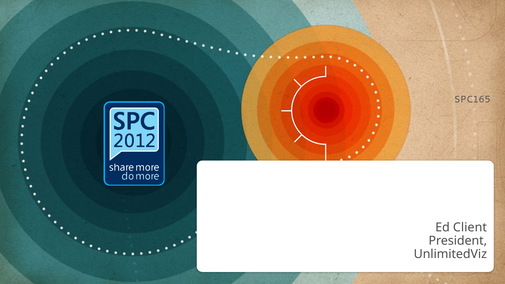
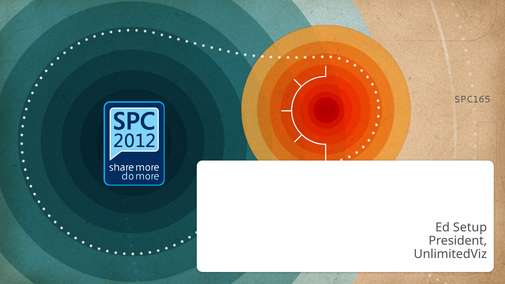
Client: Client -> Setup
